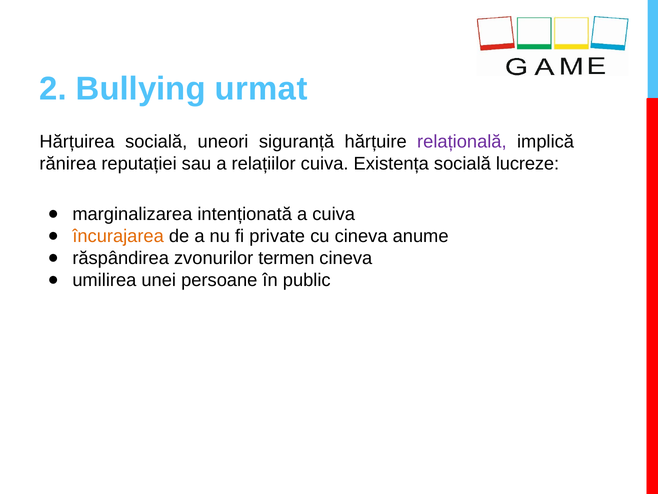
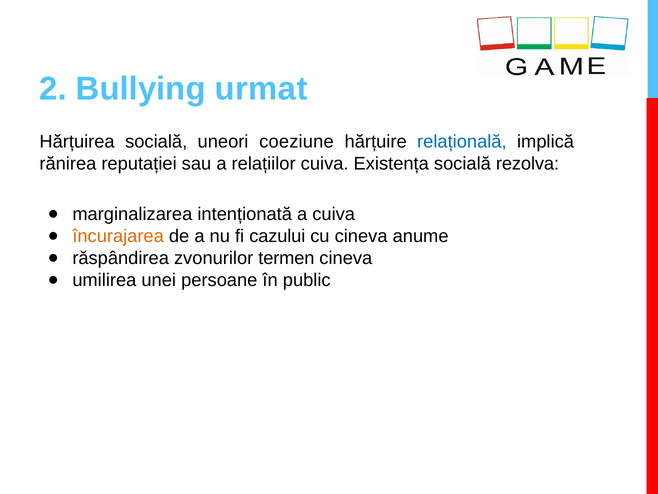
siguranță: siguranță -> coeziune
relațională colour: purple -> blue
lucreze: lucreze -> rezolva
private: private -> cazului
